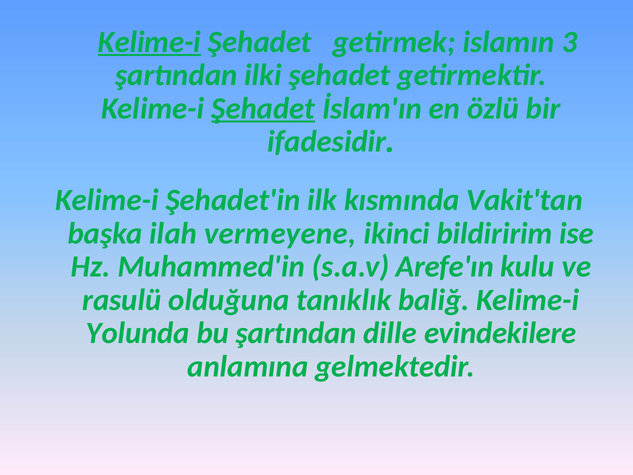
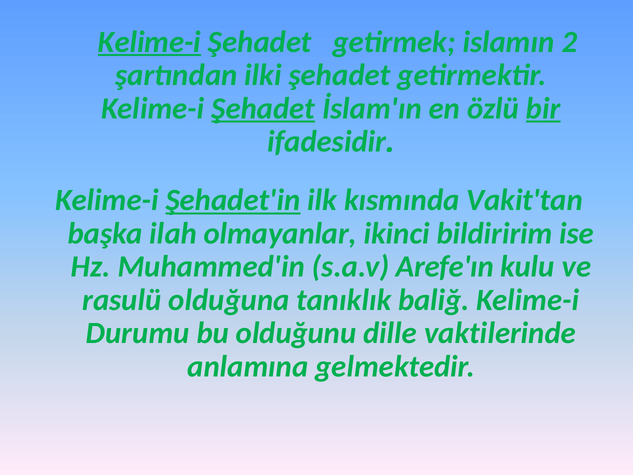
3: 3 -> 2
bir underline: none -> present
Şehadet'in underline: none -> present
vermeyene: vermeyene -> olmayanlar
Yolunda: Yolunda -> Durumu
bu şartından: şartından -> olduğunu
evindekilere: evindekilere -> vaktilerinde
